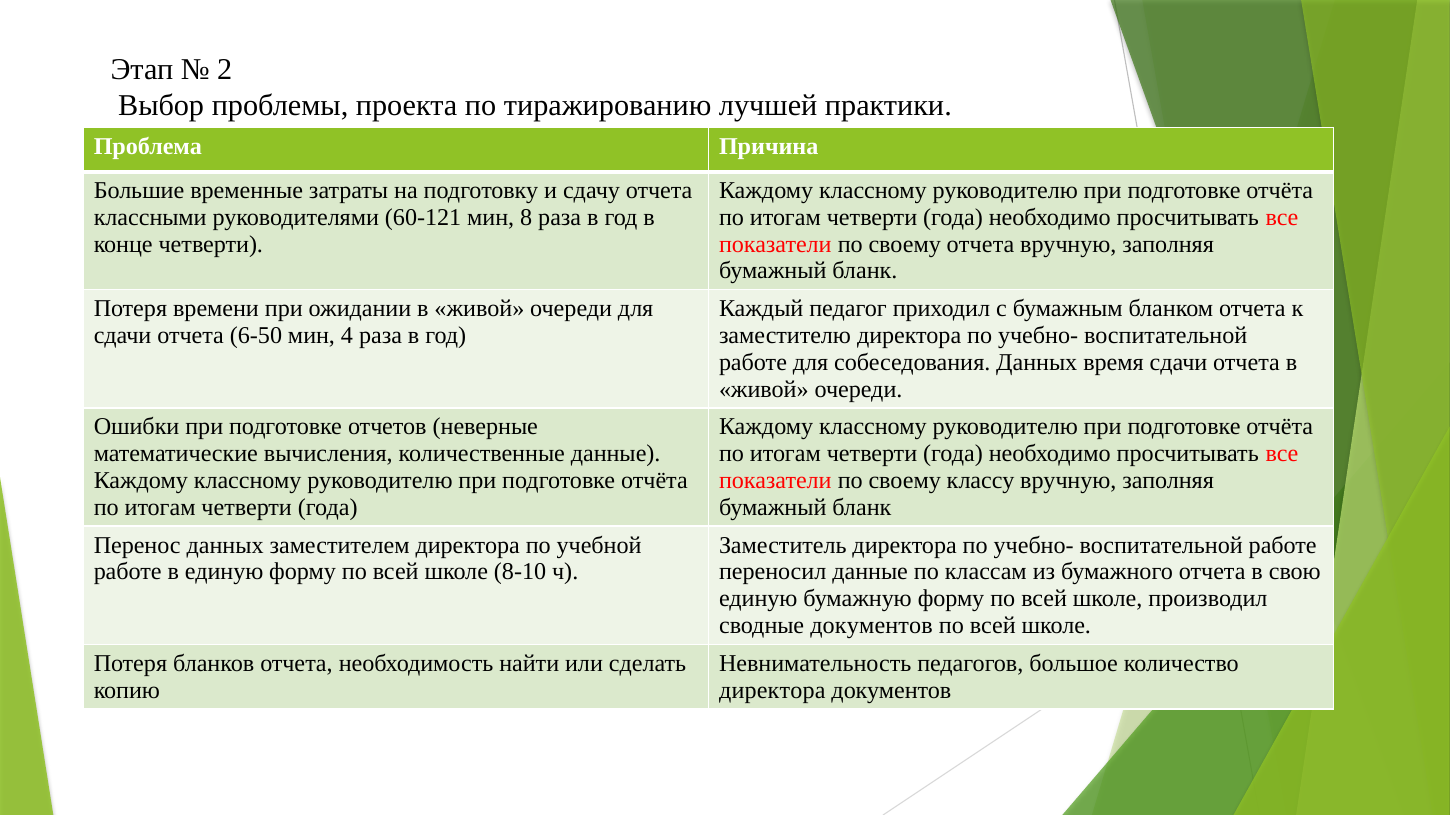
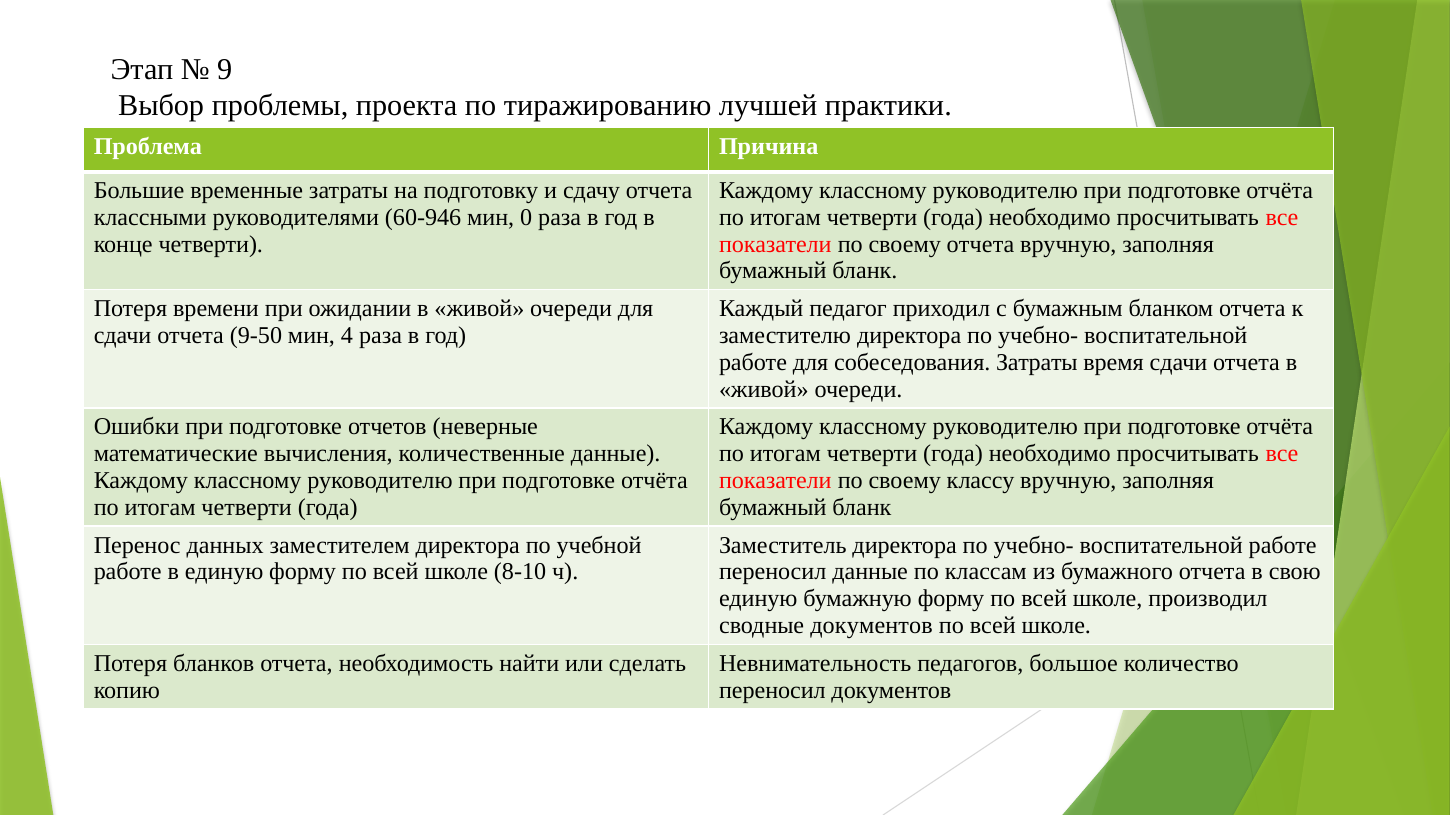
2: 2 -> 9
60-121: 60-121 -> 60-946
8: 8 -> 0
6-50: 6-50 -> 9-50
собеседования Данных: Данных -> Затраты
директора at (772, 691): директора -> переносил
